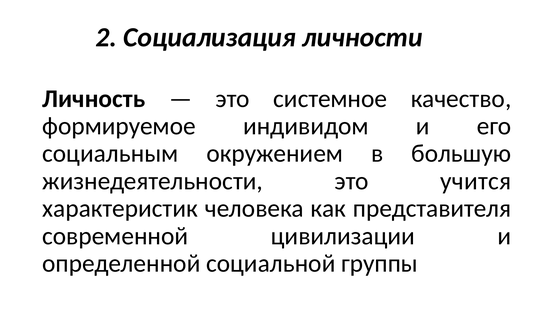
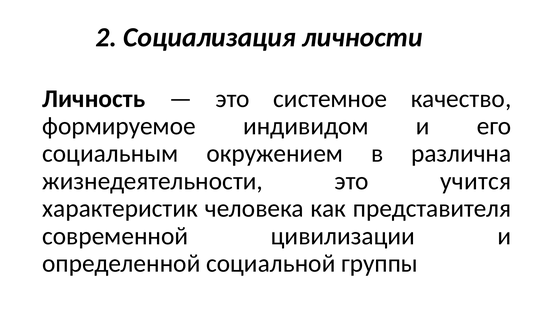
большую: большую -> различна
